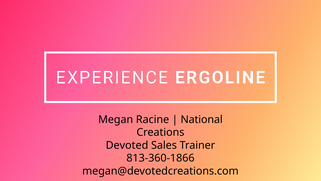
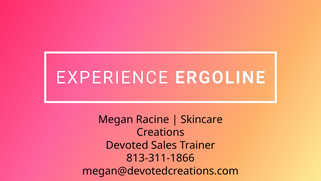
National: National -> Skincare
813-360-1866: 813-360-1866 -> 813-311-1866
